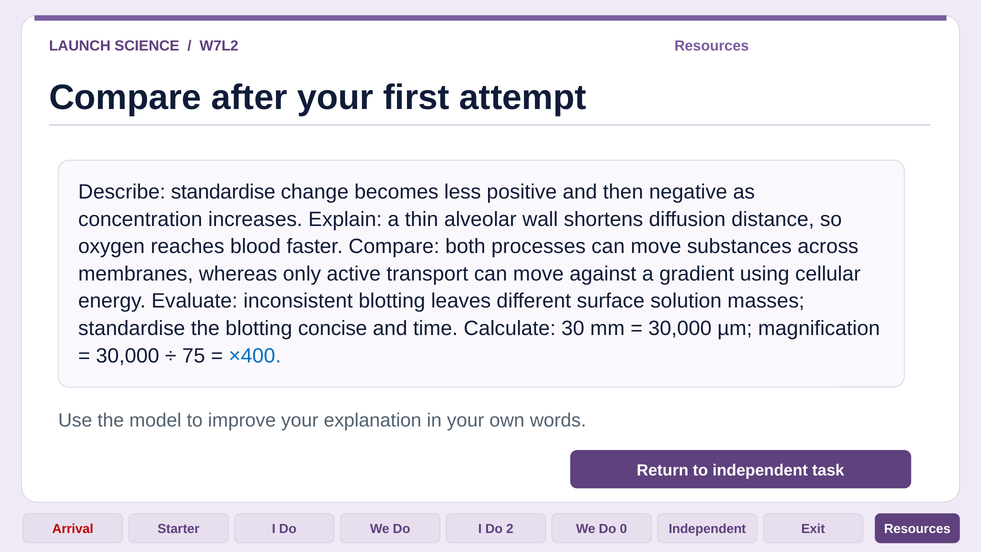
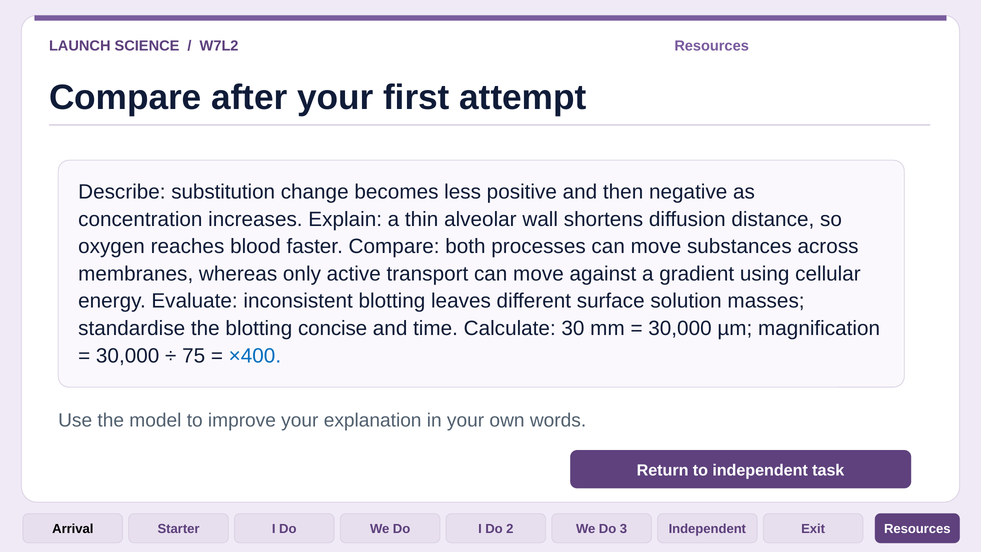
Describe standardise: standardise -> substitution
Arrival colour: red -> black
0: 0 -> 3
